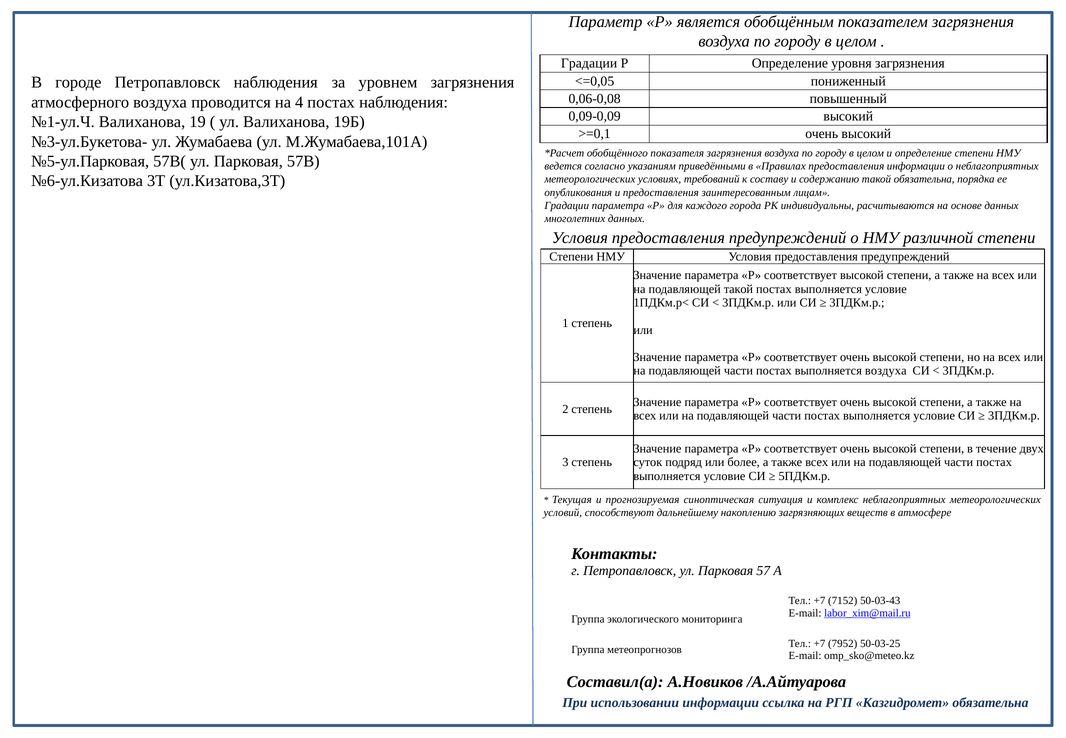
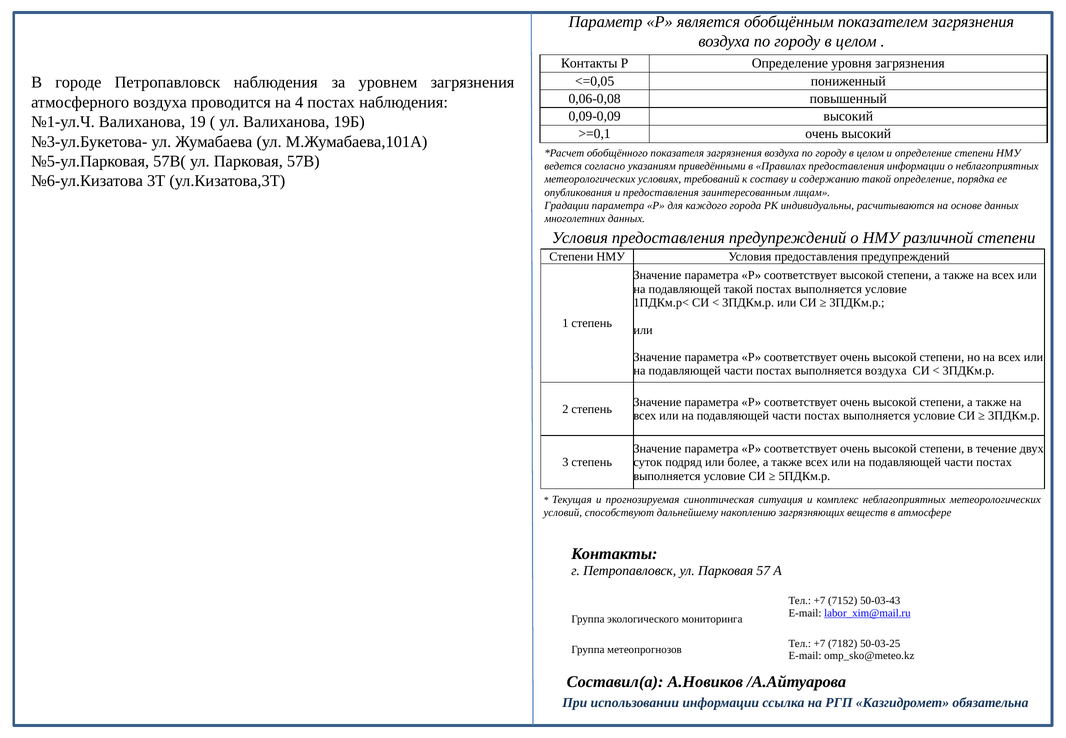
Градации at (589, 63): Градации -> Контакты
такой обязательна: обязательна -> определение
7952: 7952 -> 7182
